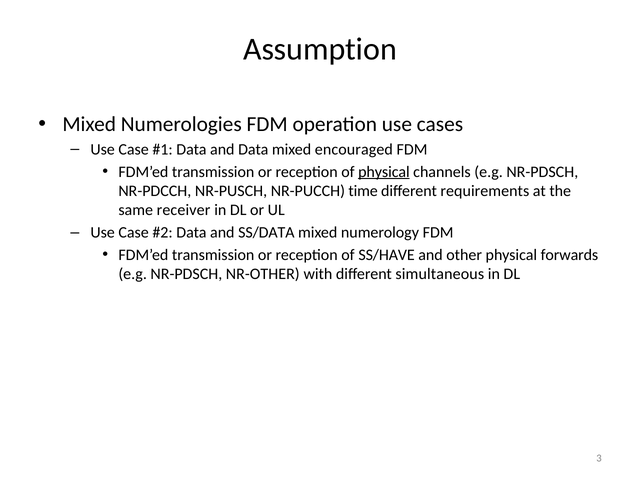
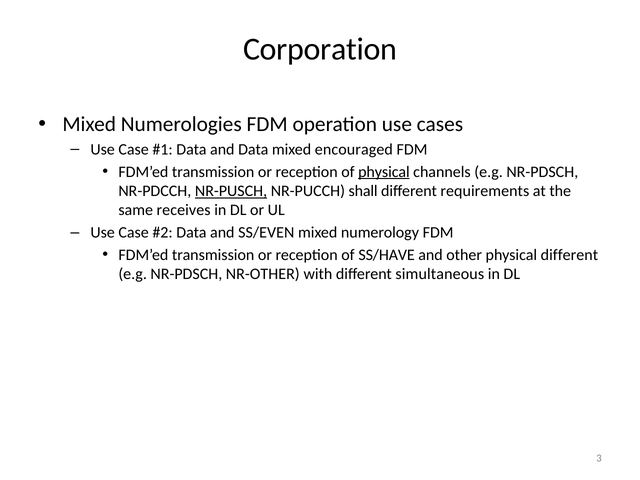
Assumption: Assumption -> Corporation
NR-PUSCH underline: none -> present
time: time -> shall
receiver: receiver -> receives
SS/DATA: SS/DATA -> SS/EVEN
physical forwards: forwards -> different
